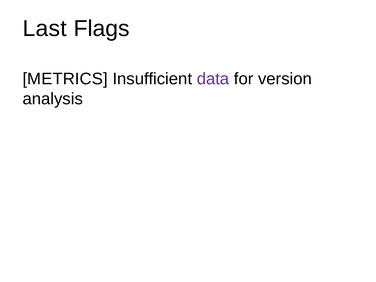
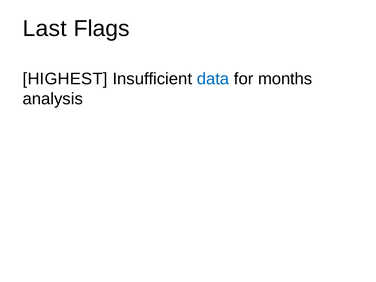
METRICS: METRICS -> HIGHEST
data colour: purple -> blue
version: version -> months
